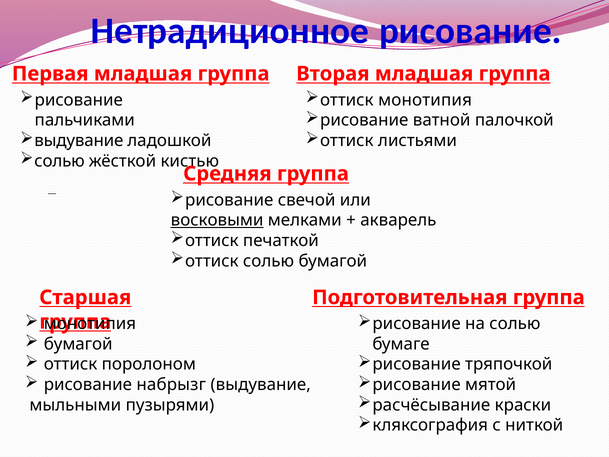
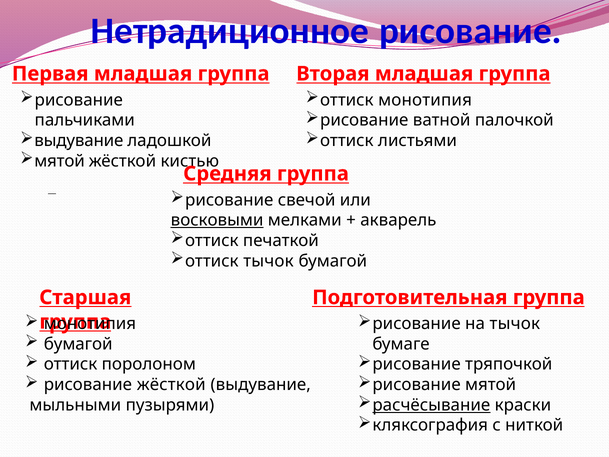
солью at (60, 161): солью -> мятой
оттиск солью: солью -> тычок
на солью: солью -> тычок
рисование набрызг: набрызг -> жёсткой
расчёсывание underline: none -> present
